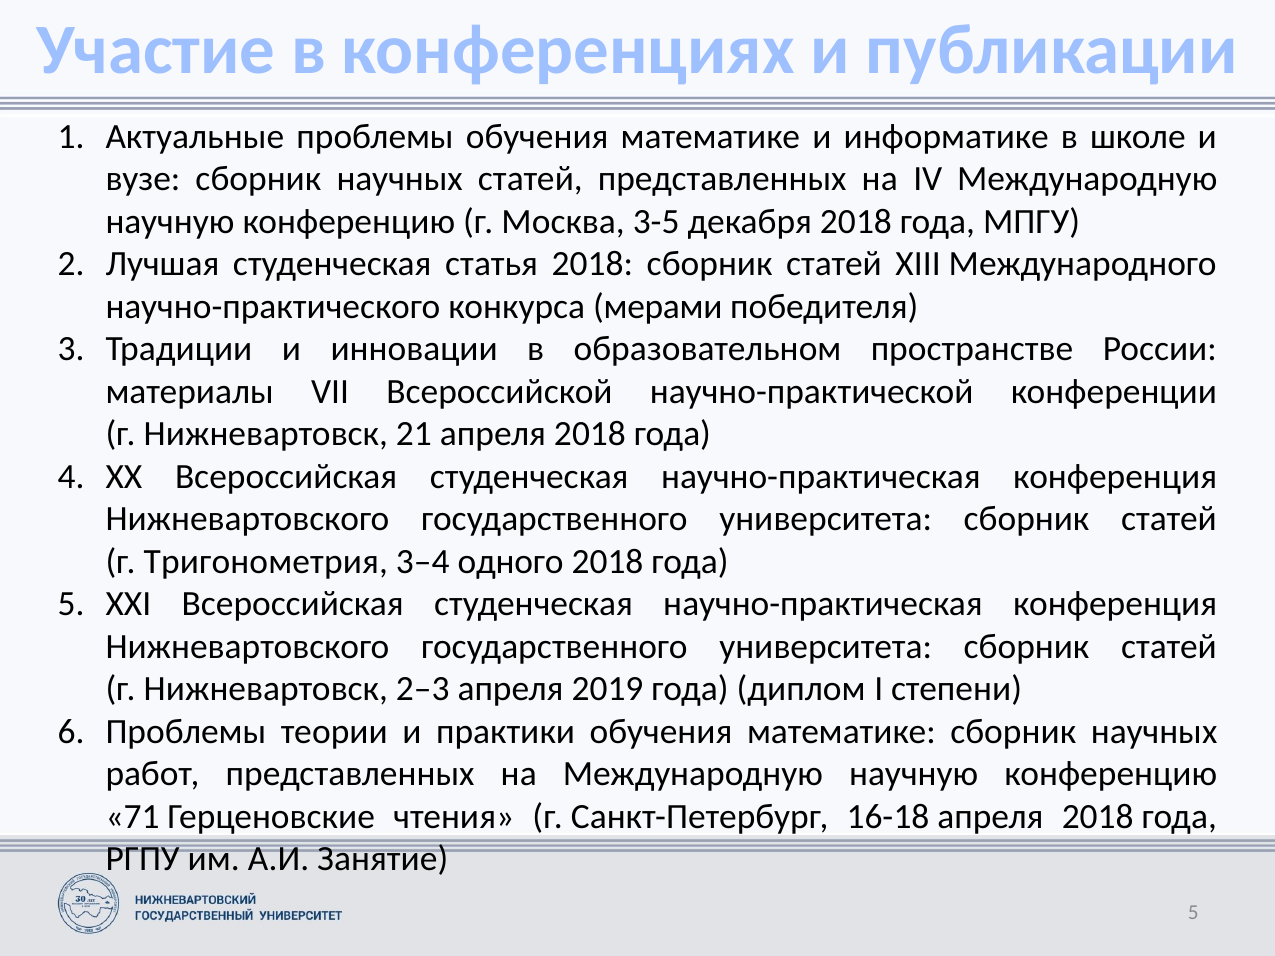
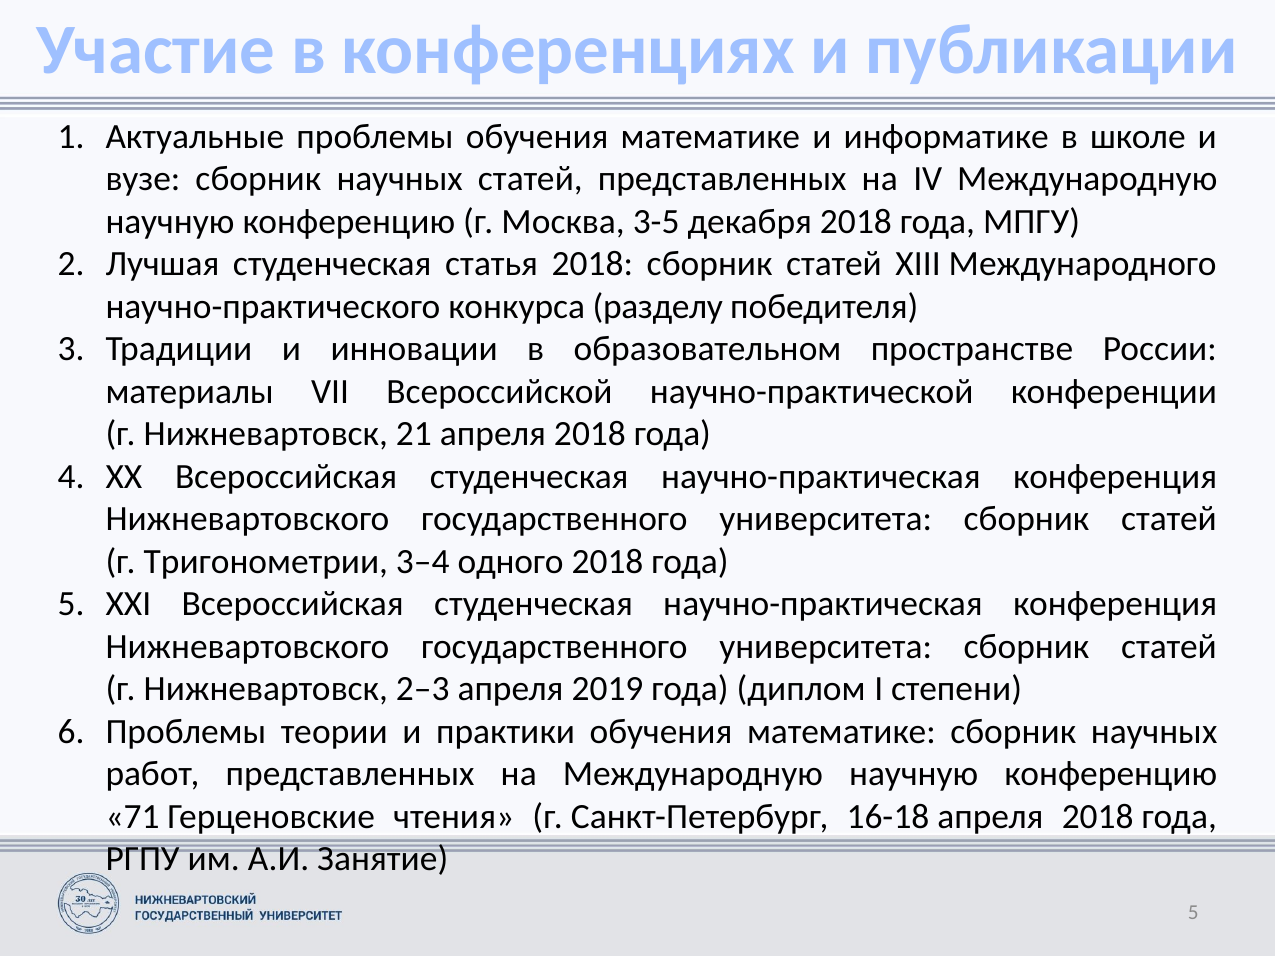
мерами: мерами -> разделу
Тригонометрия: Тригонометрия -> Тригонометрии
